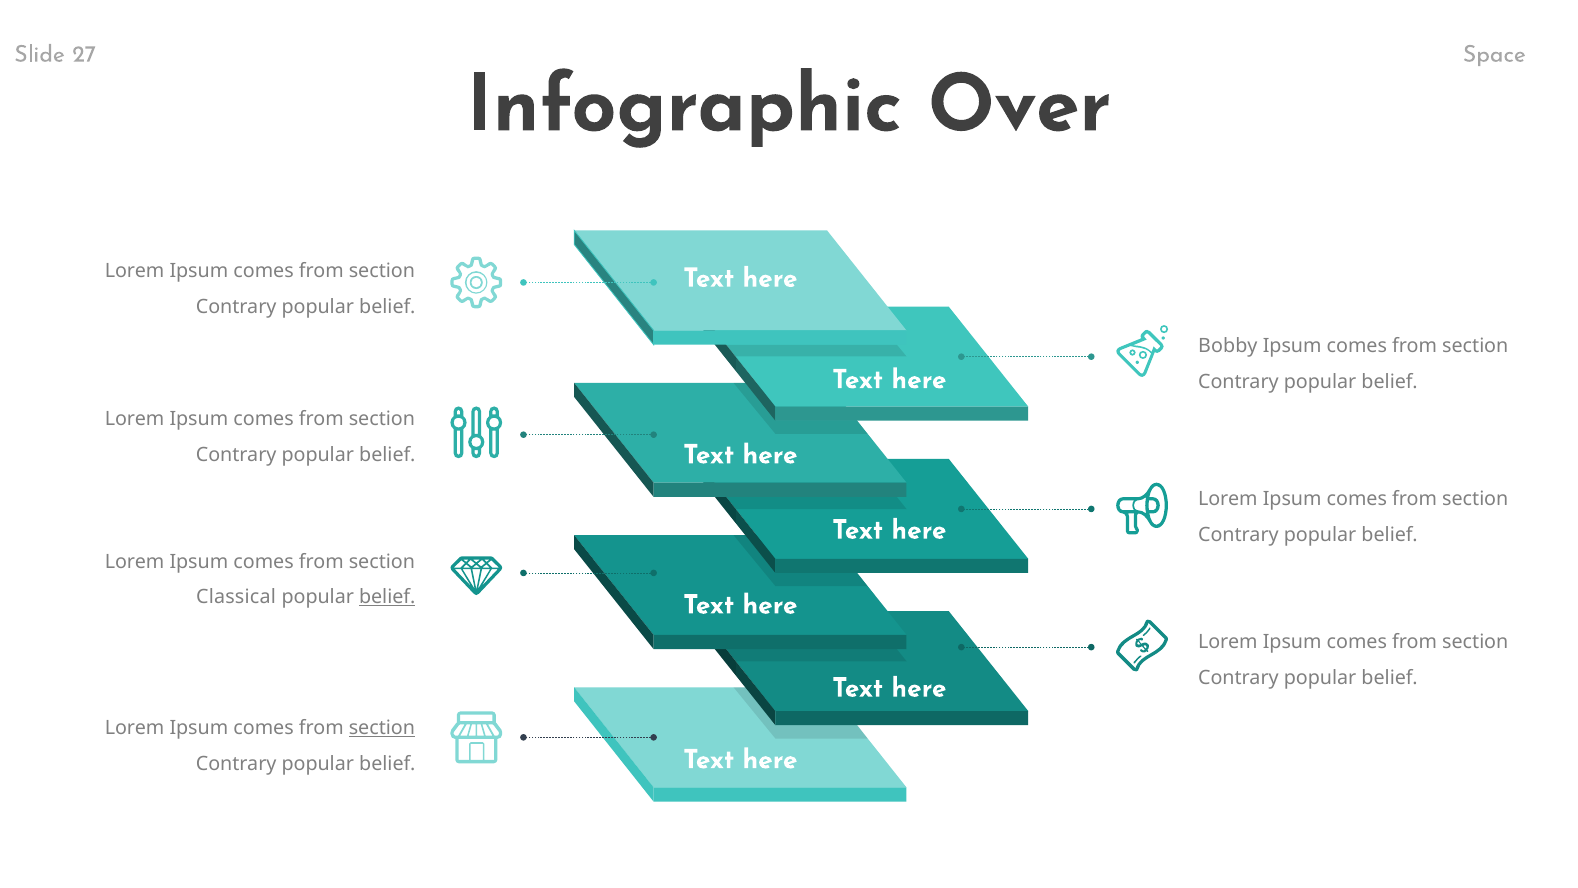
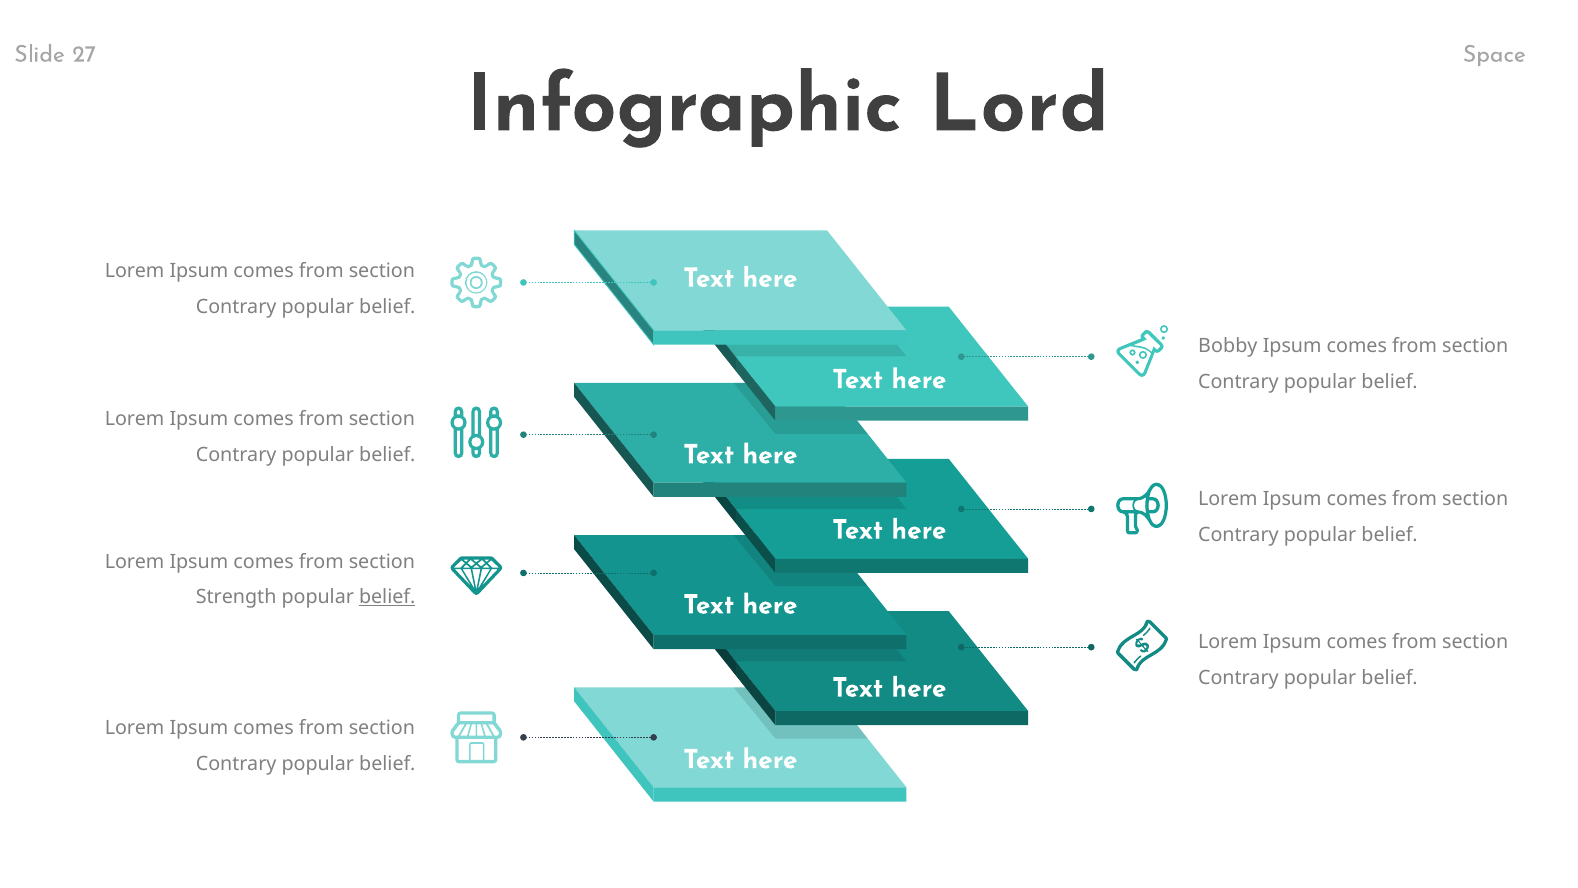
Over: Over -> Lord
Classical: Classical -> Strength
section at (382, 728) underline: present -> none
